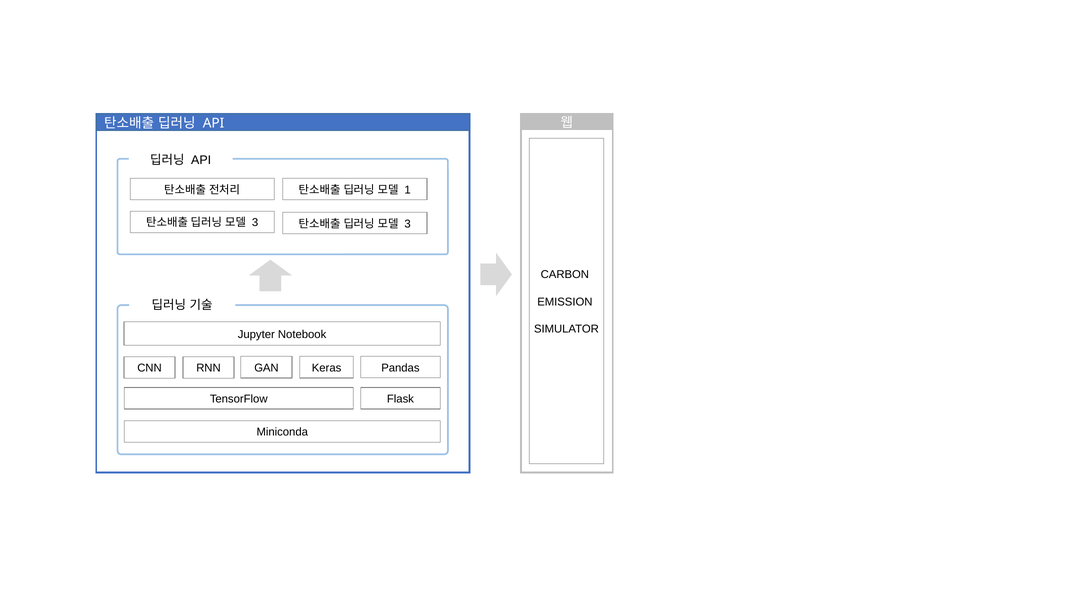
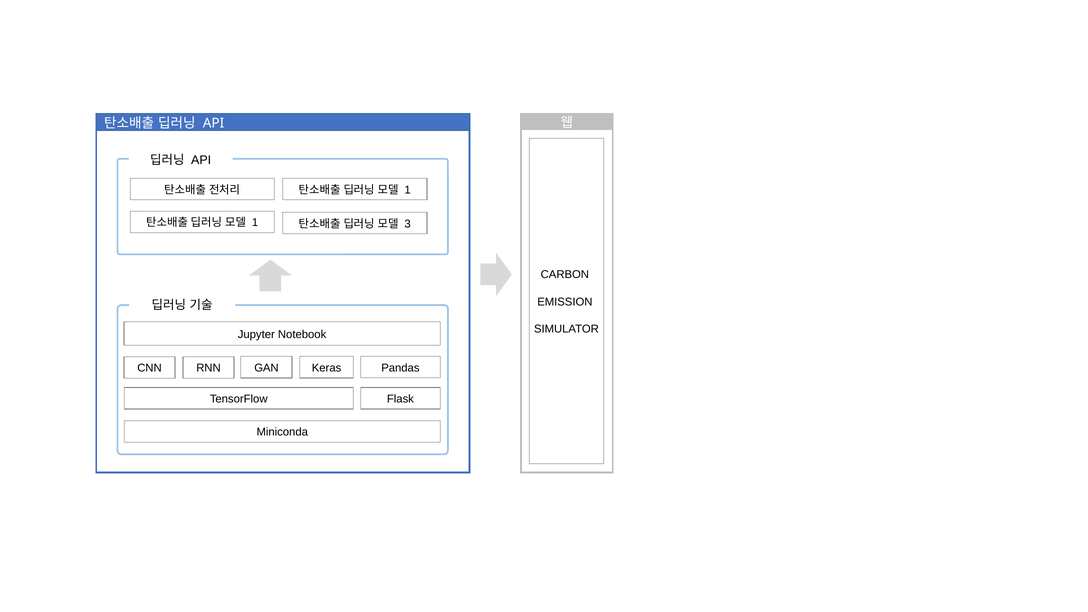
3 at (255, 223): 3 -> 1
